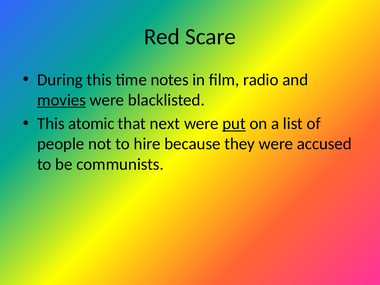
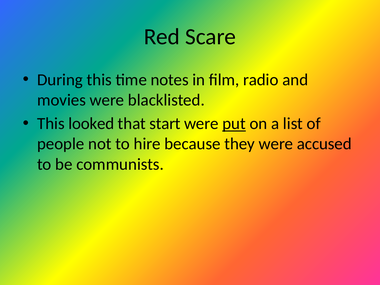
movies underline: present -> none
atomic: atomic -> looked
next: next -> start
